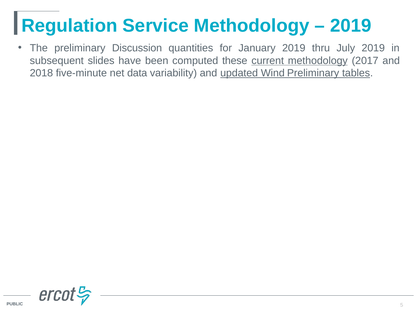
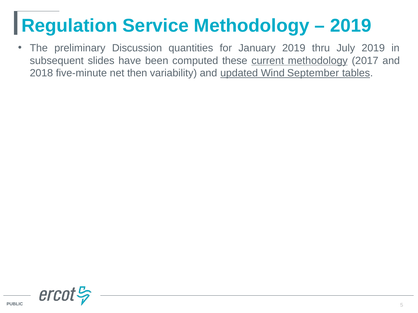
data: data -> then
Wind Preliminary: Preliminary -> September
